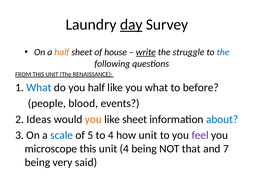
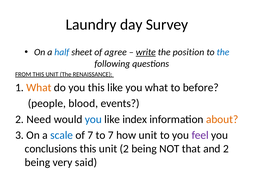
day underline: present -> none
half at (62, 52) colour: orange -> blue
house: house -> agree
struggle: struggle -> position
What at (39, 87) colour: blue -> orange
you half: half -> this
Ideas: Ideas -> Need
you at (93, 119) colour: orange -> blue
like sheet: sheet -> index
about colour: blue -> orange
of 5: 5 -> 7
to 4: 4 -> 7
microscope: microscope -> conclusions
unit 4: 4 -> 2
and 7: 7 -> 2
